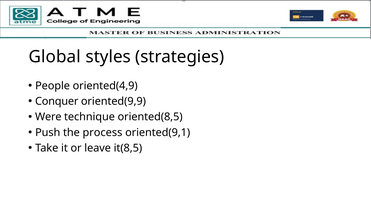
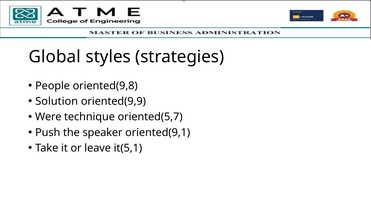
oriented(4,9: oriented(4,9 -> oriented(9,8
Conquer: Conquer -> Solution
oriented(8,5: oriented(8,5 -> oriented(5,7
process: process -> speaker
it(8,5: it(8,5 -> it(5,1
